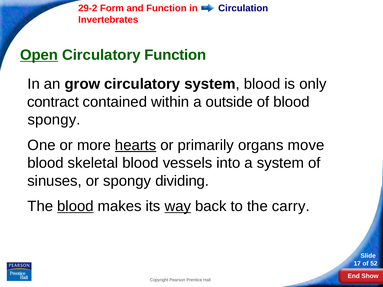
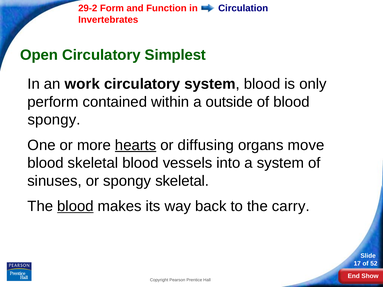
Open underline: present -> none
Circulatory Function: Function -> Simplest
grow: grow -> work
contract: contract -> perform
primarily: primarily -> diffusing
spongy dividing: dividing -> skeletal
way underline: present -> none
